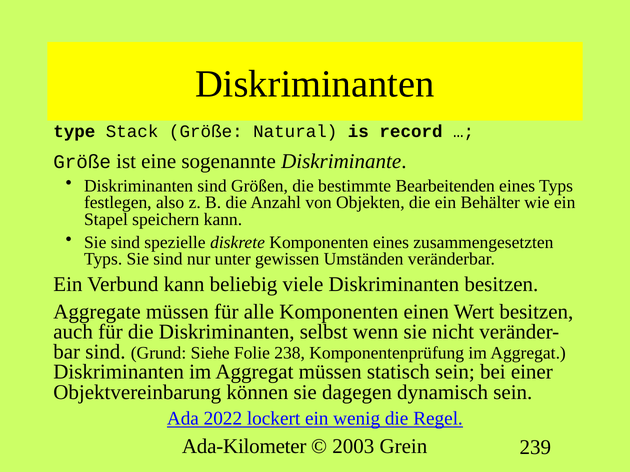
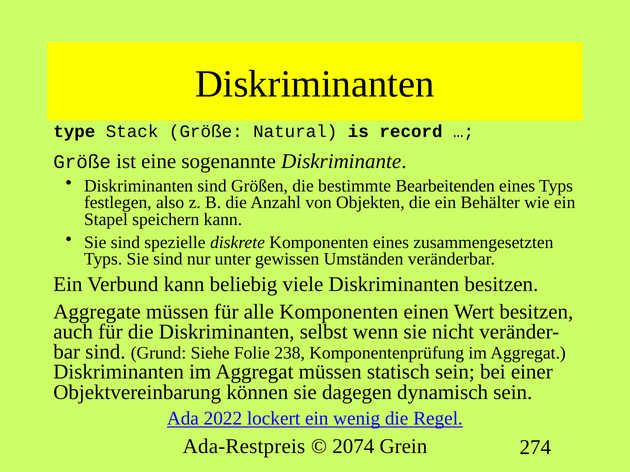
Ada-Kilometer: Ada-Kilometer -> Ada-Restpreis
2003: 2003 -> 2074
239: 239 -> 274
